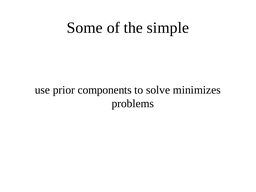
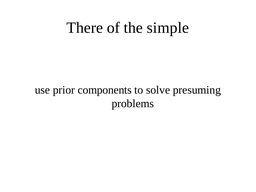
Some: Some -> There
minimizes: minimizes -> presuming
